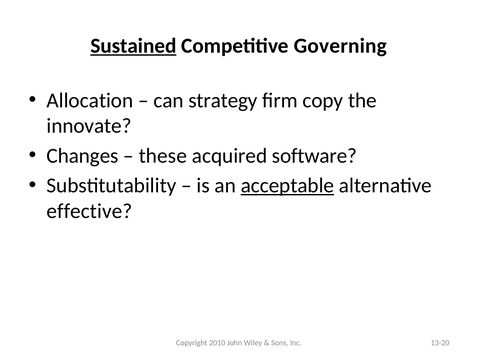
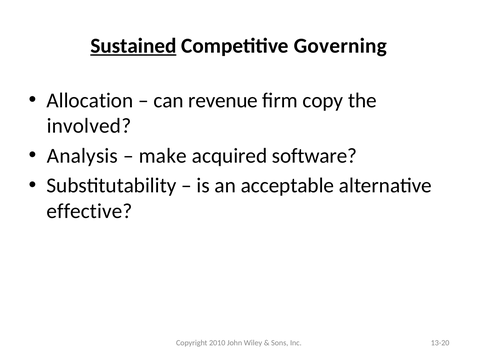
strategy: strategy -> revenue
innovate: innovate -> involved
Changes: Changes -> Analysis
these: these -> make
acceptable underline: present -> none
